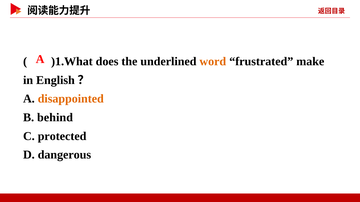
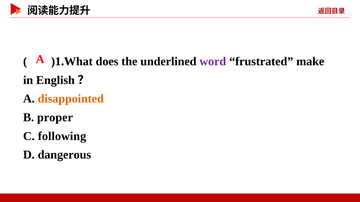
word colour: orange -> purple
behind: behind -> proper
protected: protected -> following
